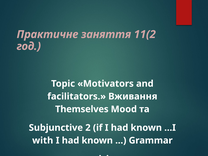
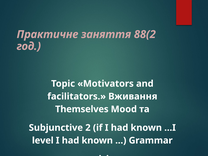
11(2: 11(2 -> 88(2
with: with -> level
